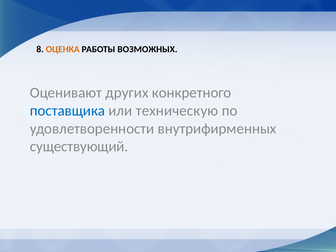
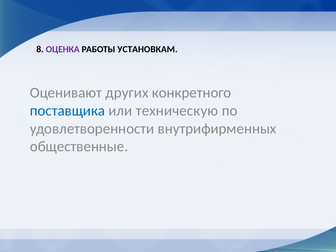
ОЦЕНКА colour: orange -> purple
ВОЗМОЖНЫХ: ВОЗМОЖНЫХ -> УСТАНОВКАМ
существующий: существующий -> общественные
